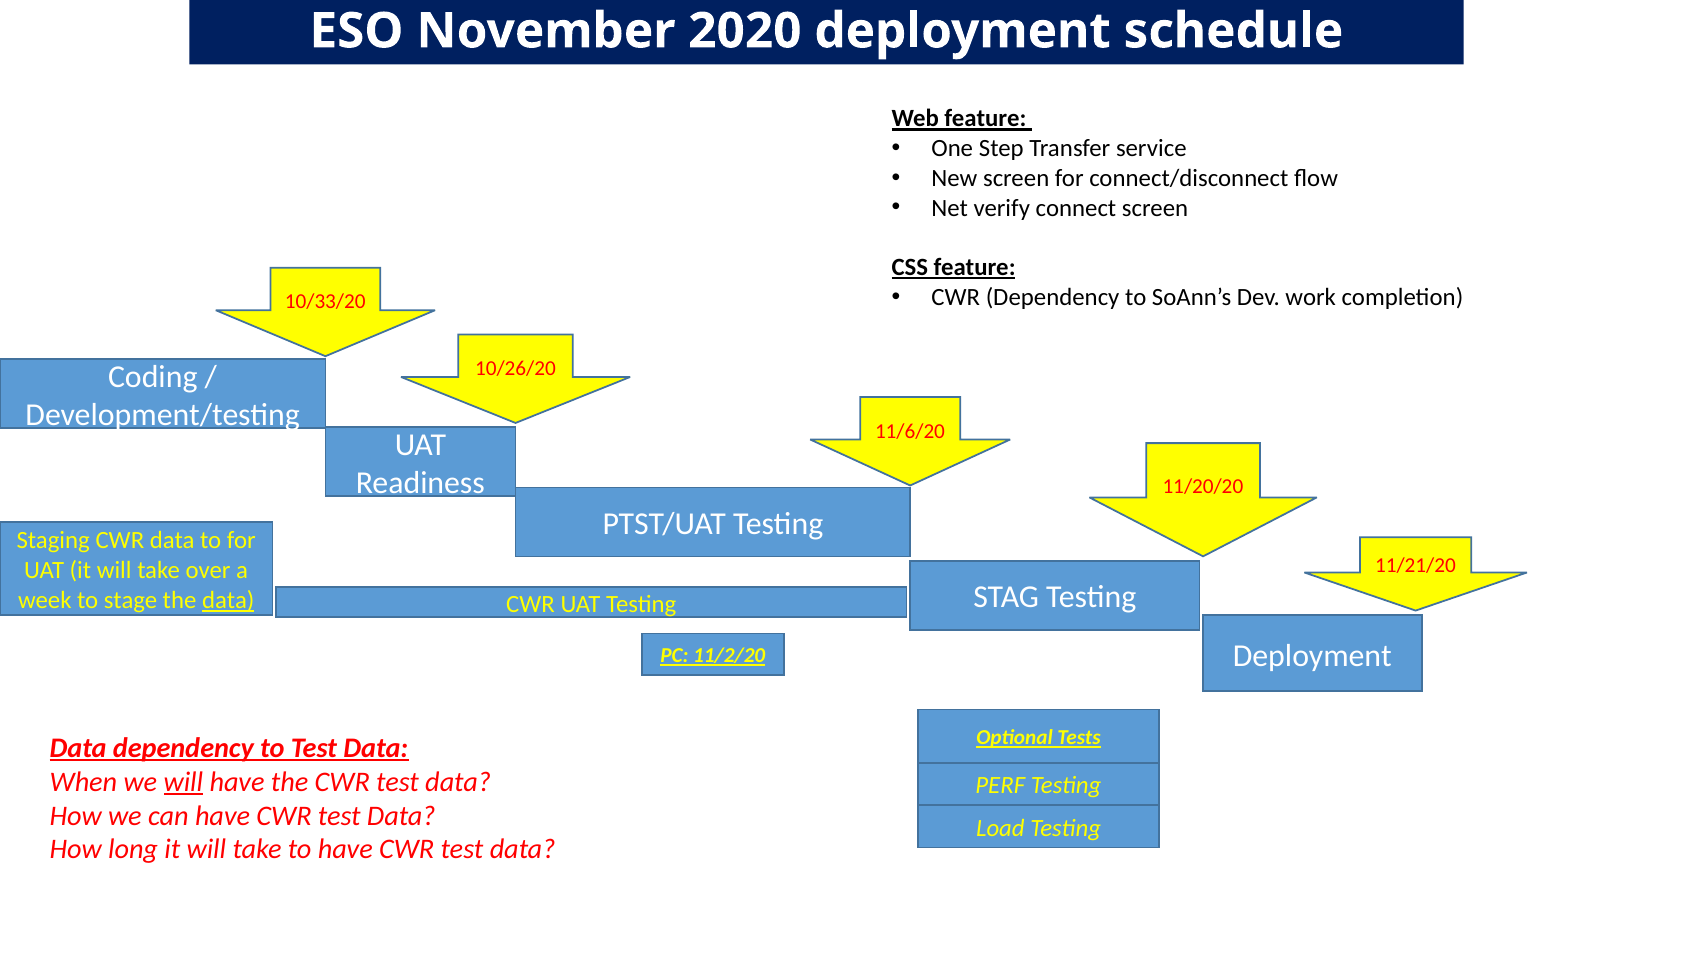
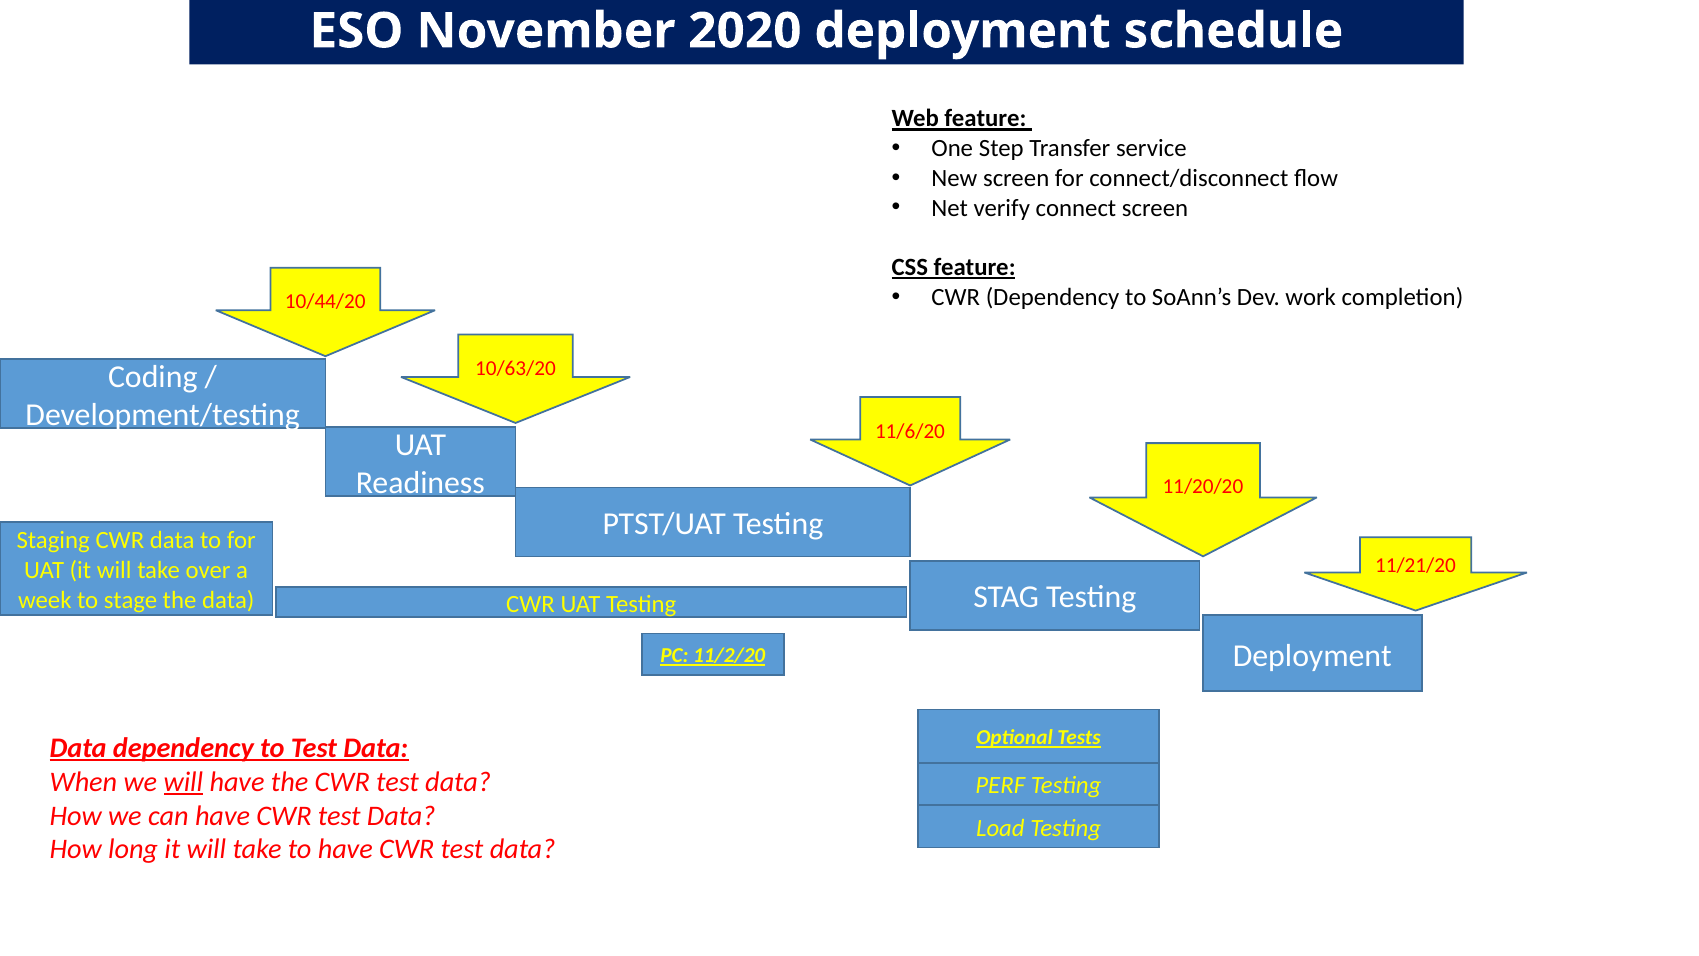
10/33/20: 10/33/20 -> 10/44/20
10/26/20: 10/26/20 -> 10/63/20
data at (228, 600) underline: present -> none
